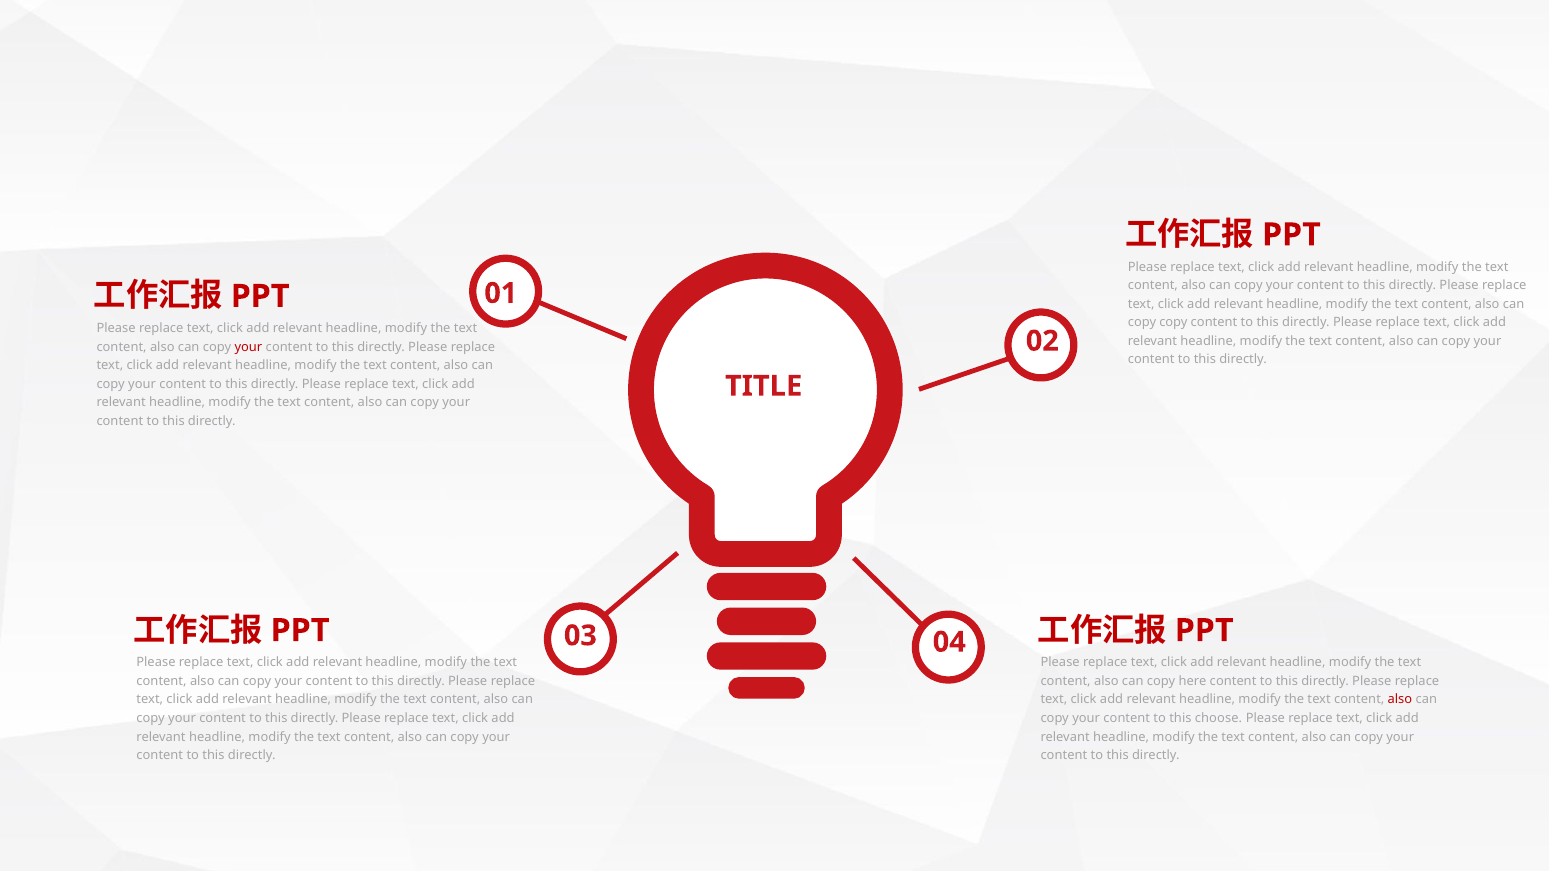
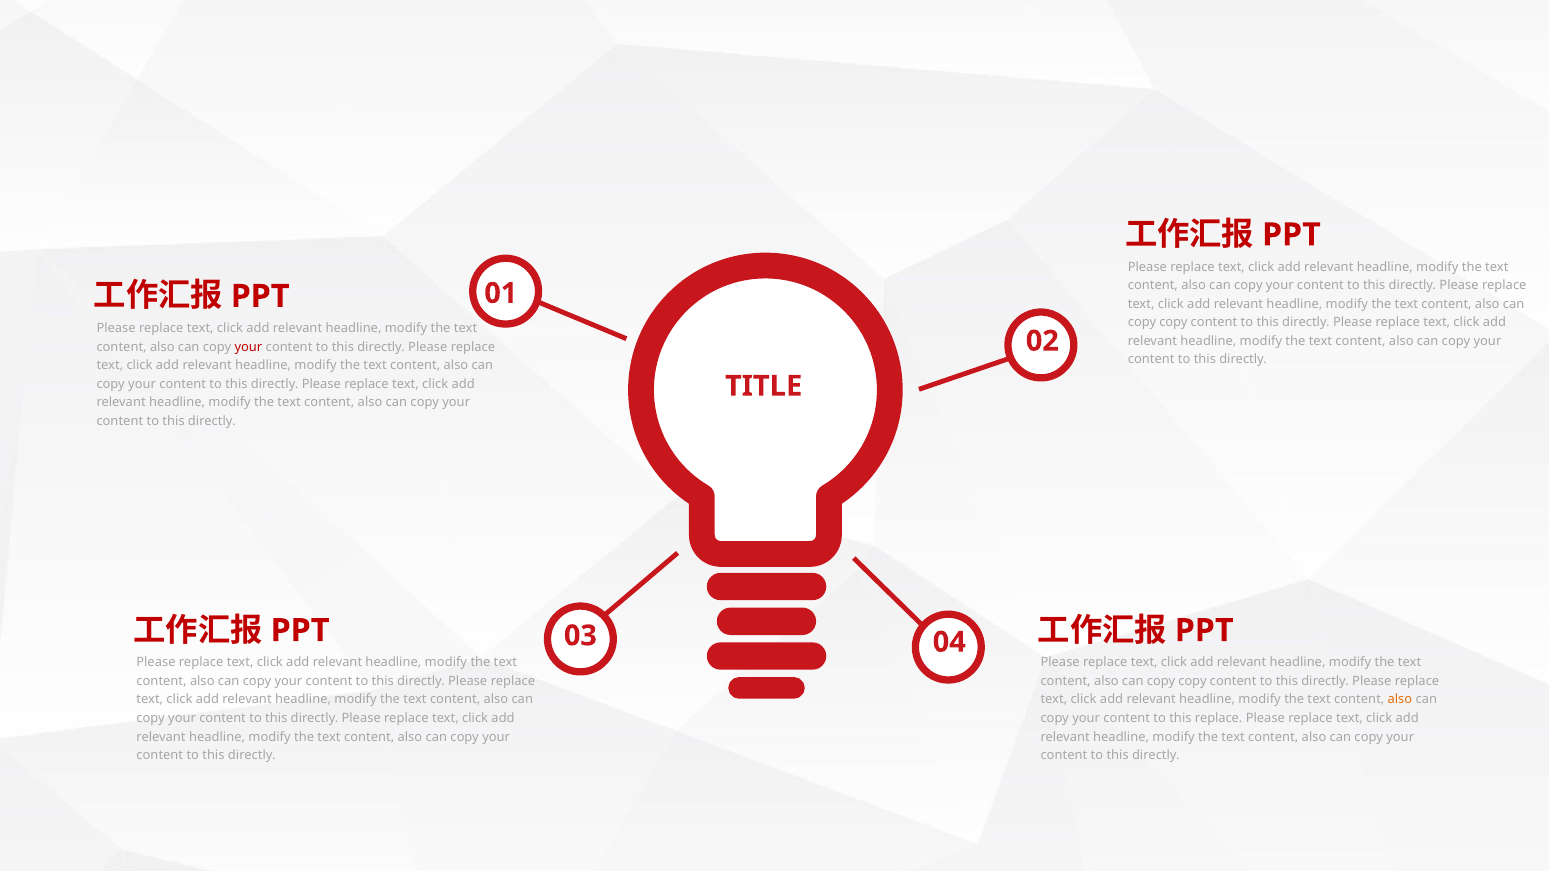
here at (1192, 681): here -> copy
also at (1400, 700) colour: red -> orange
this choose: choose -> replace
